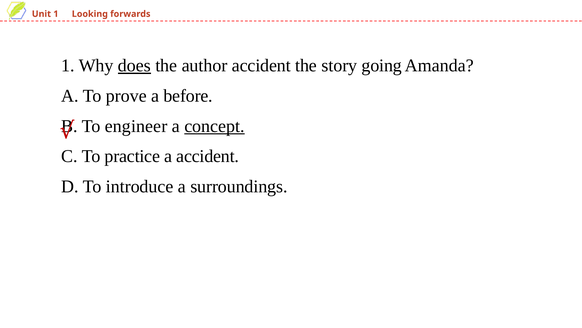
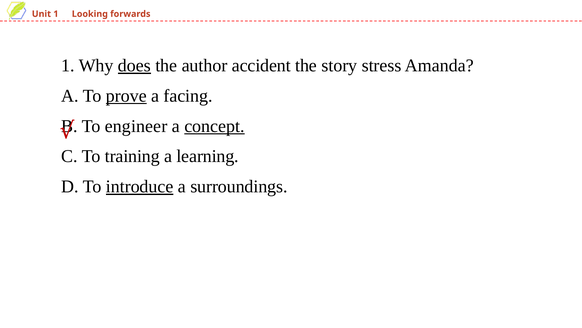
going: going -> stress
prove underline: none -> present
before: before -> facing
practice: practice -> training
a accident: accident -> learning
introduce underline: none -> present
